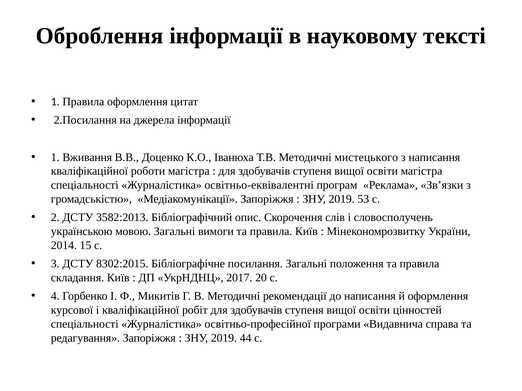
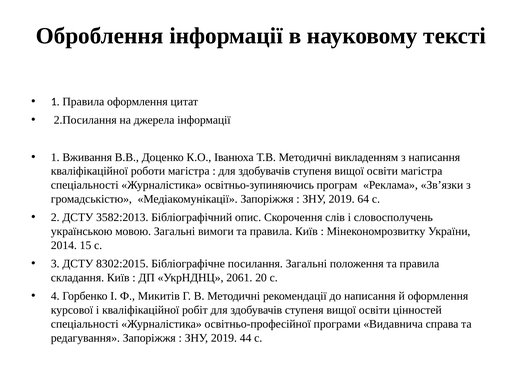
мистецького: мистецького -> викладенням
освітньо-еквівалентні: освітньо-еквівалентні -> освітньо-зупиняючись
53: 53 -> 64
2017: 2017 -> 2061
